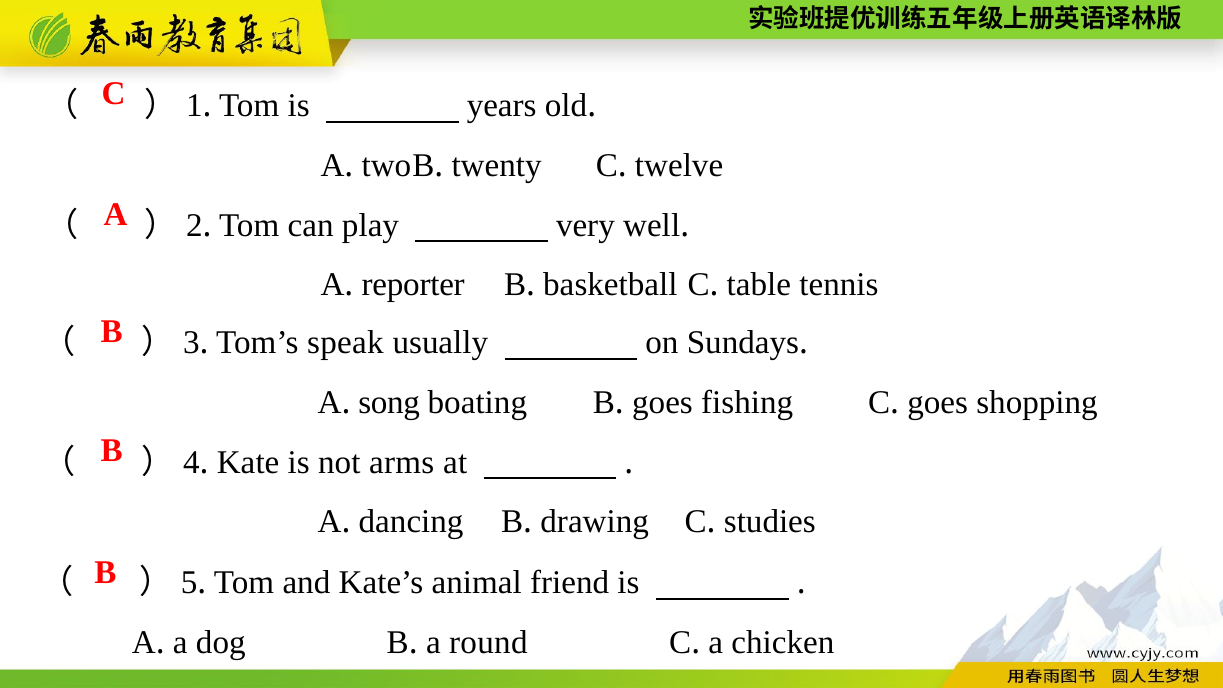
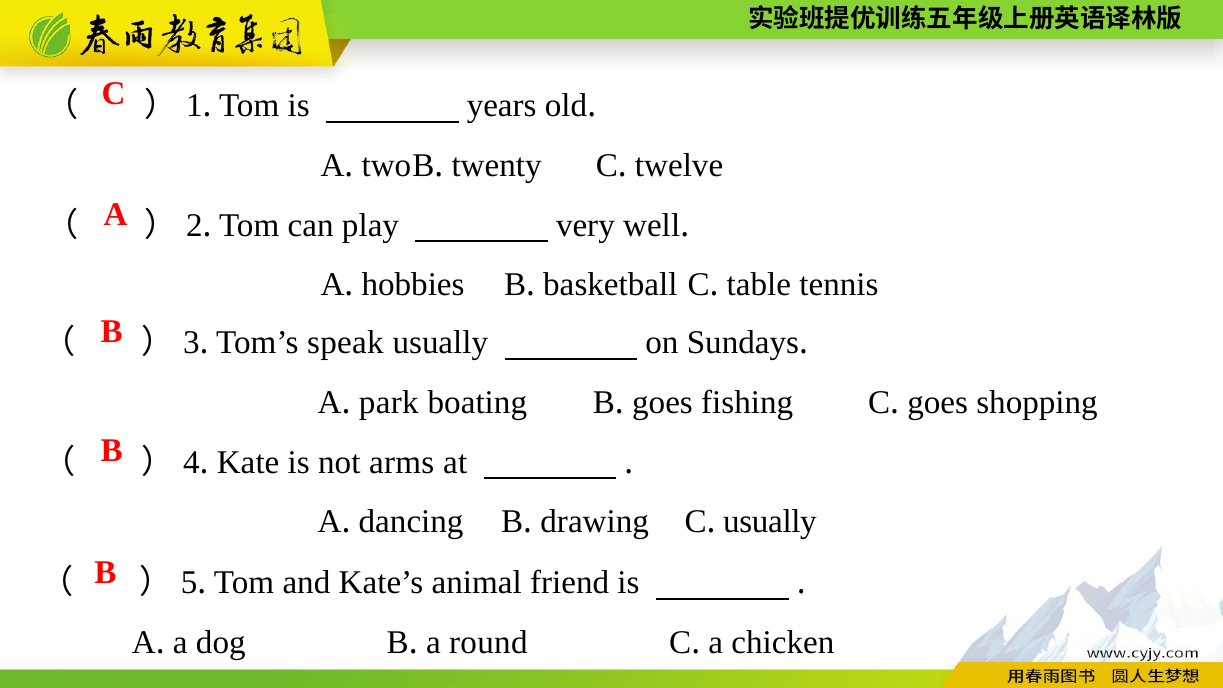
reporter: reporter -> hobbies
song: song -> park
studies at (770, 522): studies -> usually
